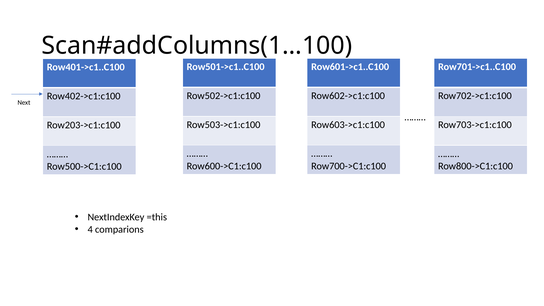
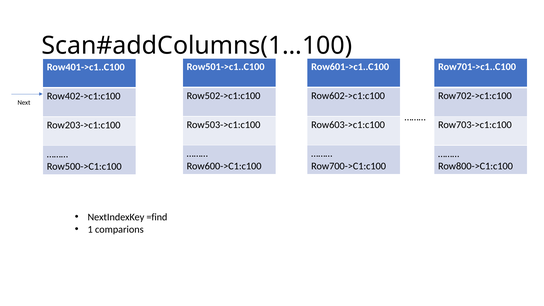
=this: =this -> =find
4: 4 -> 1
